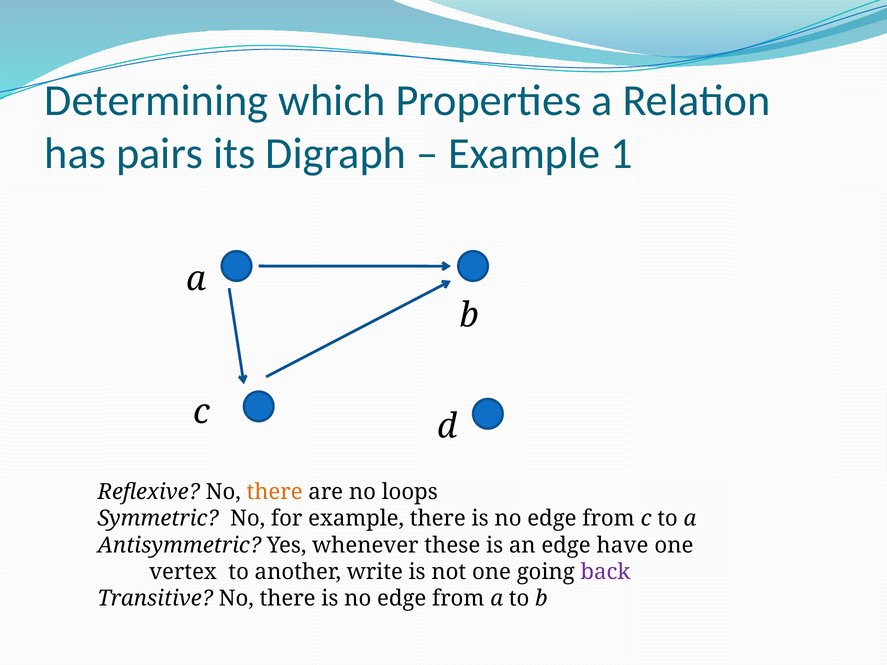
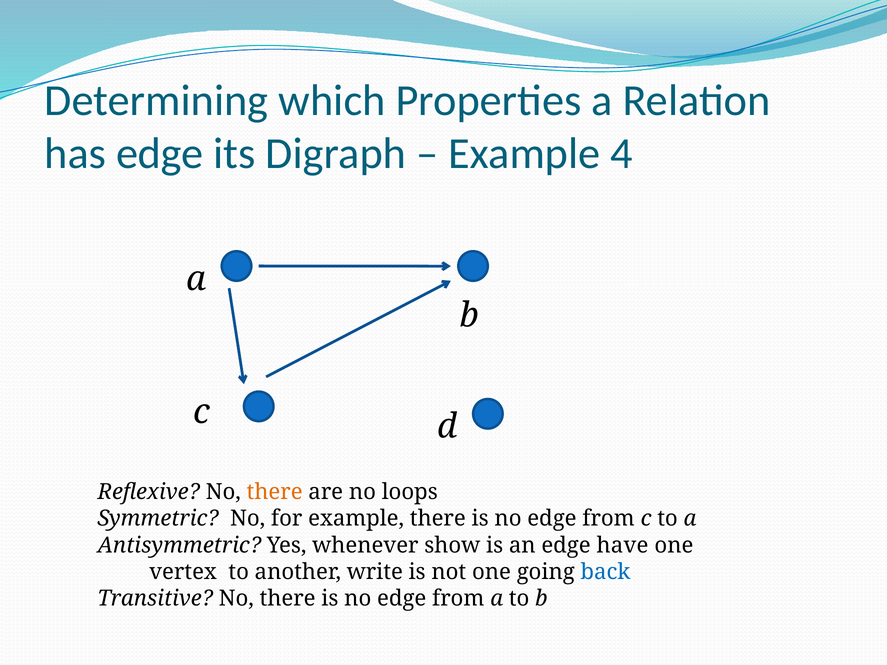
has pairs: pairs -> edge
1: 1 -> 4
these: these -> show
back colour: purple -> blue
